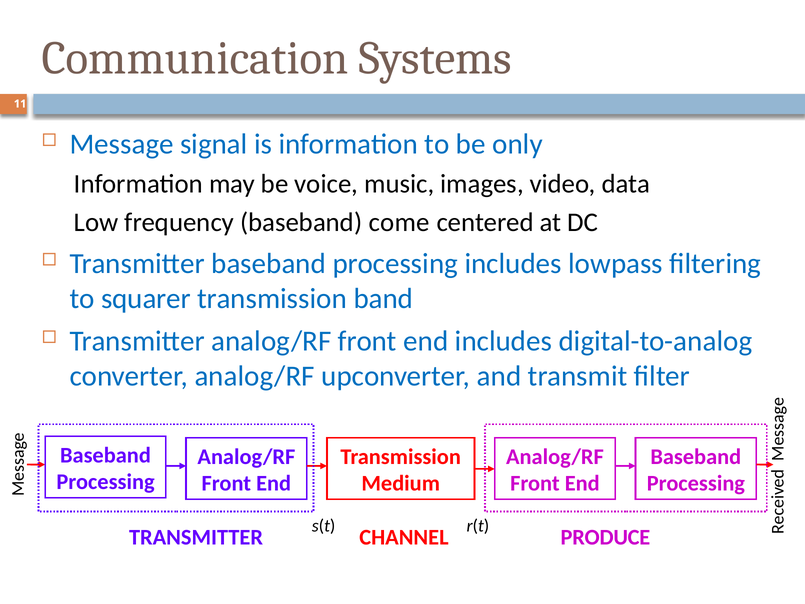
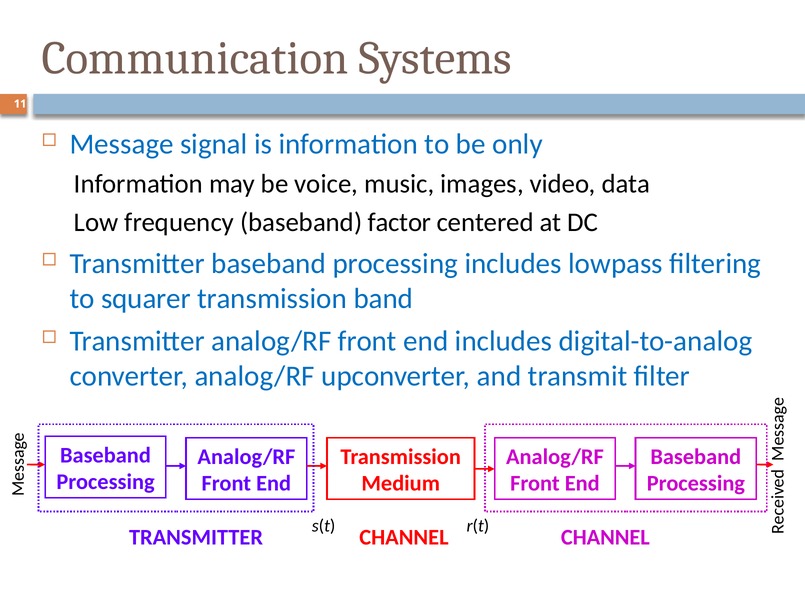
come: come -> factor
TRANSMITTER PRODUCE: PRODUCE -> CHANNEL
